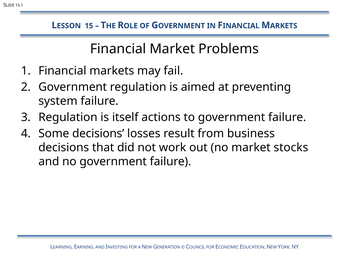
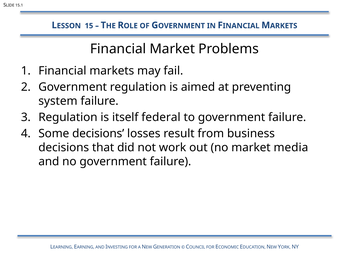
actions: actions -> federal
stocks: stocks -> media
